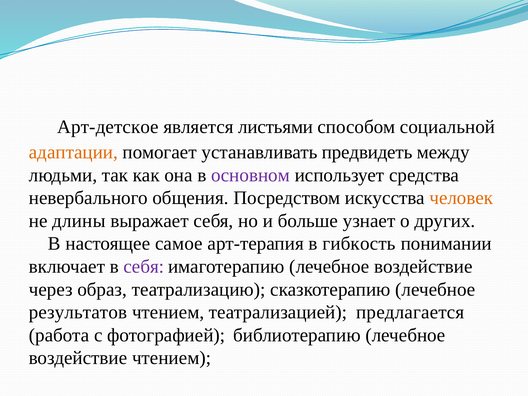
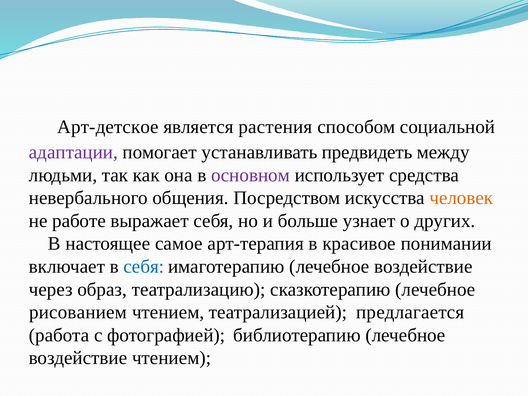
листьями: листьями -> растения
адаптации colour: orange -> purple
длины: длины -> работе
гибкость: гибкость -> красивое
себя at (144, 267) colour: purple -> blue
результатов: результатов -> рисованием
